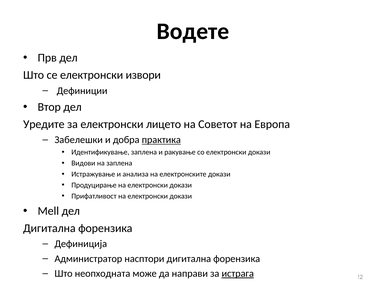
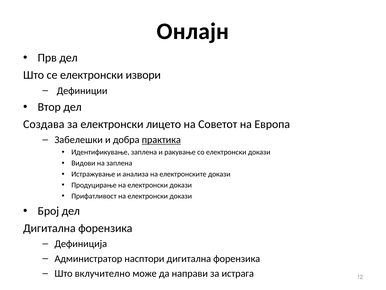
Водете: Водете -> Онлајн
Уредите: Уредите -> Создава
Mell: Mell -> Број
неопходната: неопходната -> вклучително
истрага underline: present -> none
